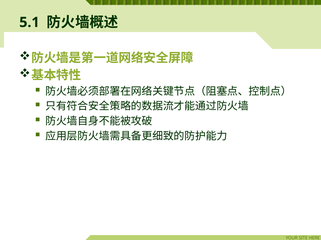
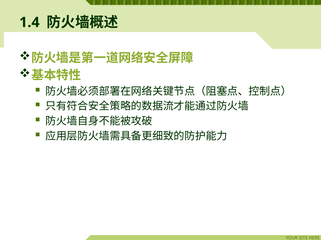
5.1: 5.1 -> 1.4
